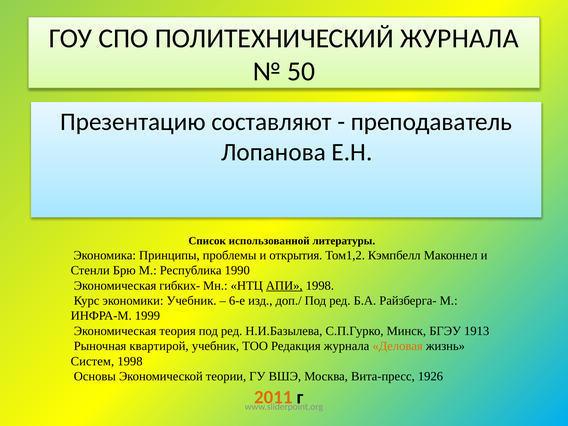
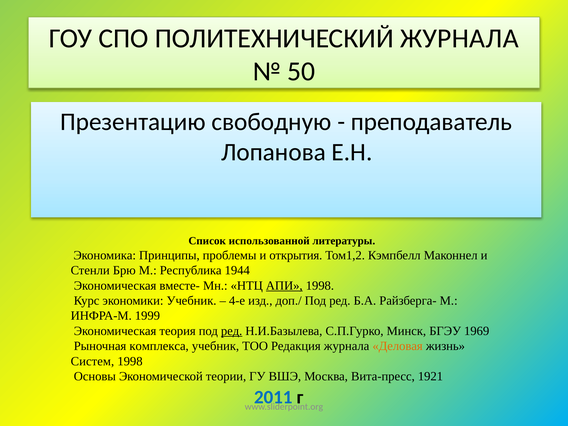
составляют: составляют -> свободную
1990: 1990 -> 1944
гибких-: гибких- -> вместе-
6-е: 6-е -> 4-е
ред at (232, 331) underline: none -> present
1913: 1913 -> 1969
квартирой: квартирой -> комплекса
1926: 1926 -> 1921
2011 colour: orange -> blue
